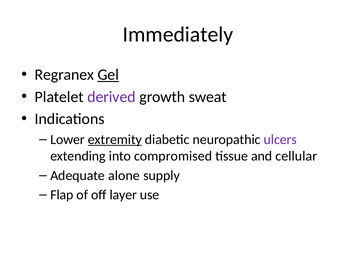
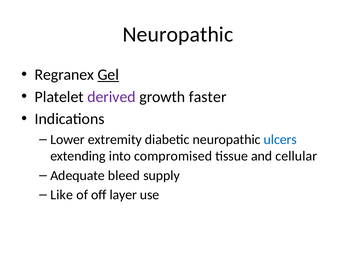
Immediately at (178, 34): Immediately -> Neuropathic
sweat: sweat -> faster
extremity underline: present -> none
ulcers colour: purple -> blue
alone: alone -> bleed
Flap: Flap -> Like
